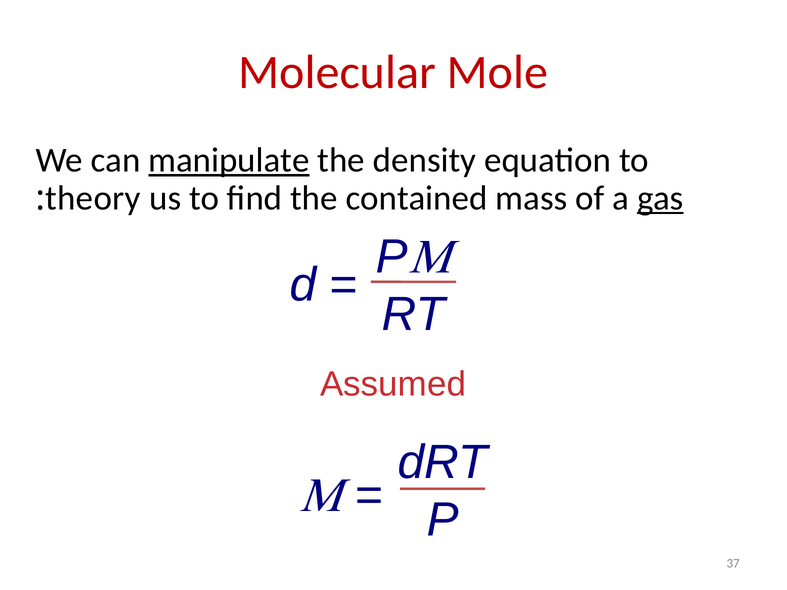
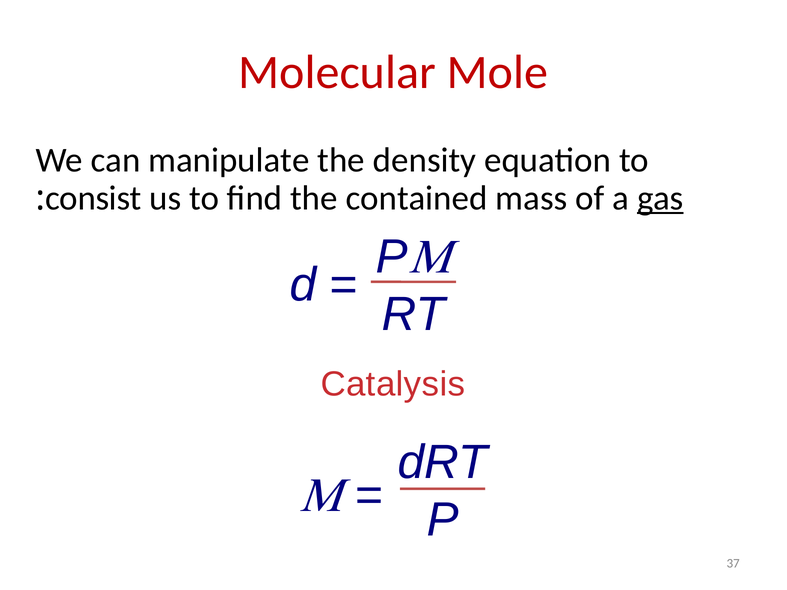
manipulate underline: present -> none
theory: theory -> consist
Assumed: Assumed -> Catalysis
